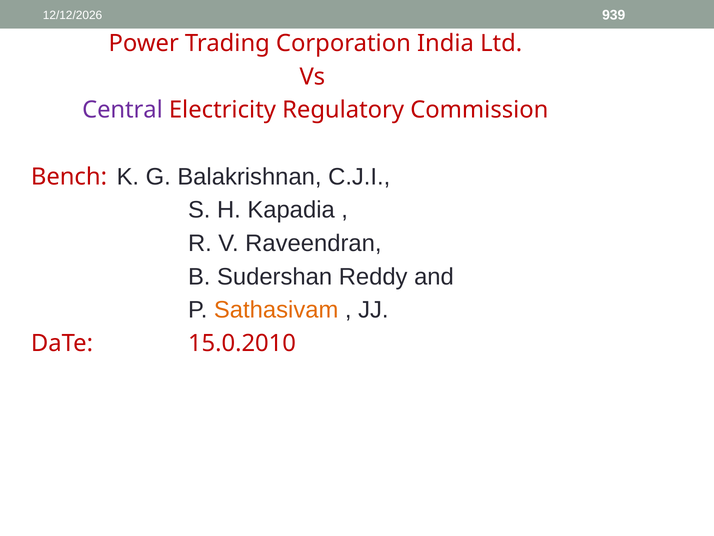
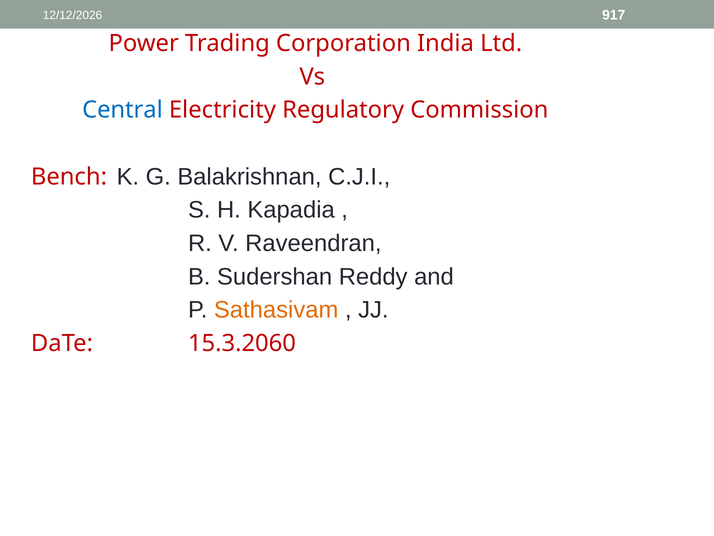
939: 939 -> 917
Central colour: purple -> blue
15.0.2010: 15.0.2010 -> 15.3.2060
